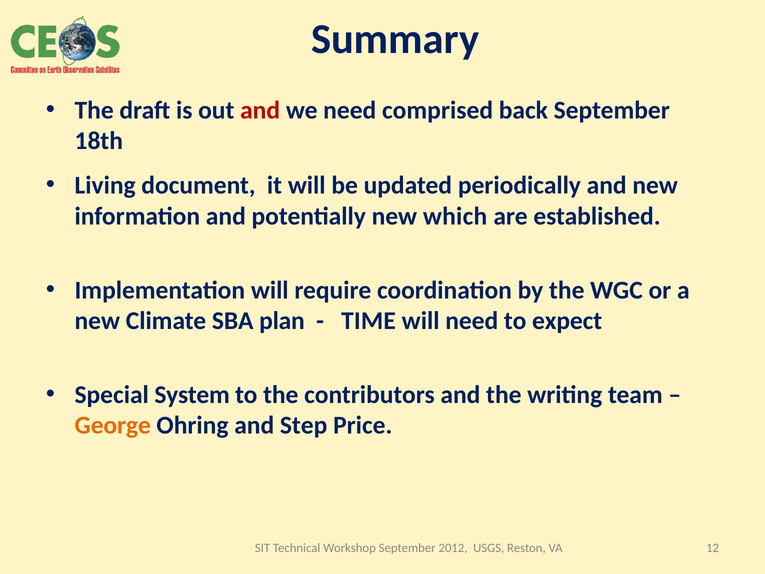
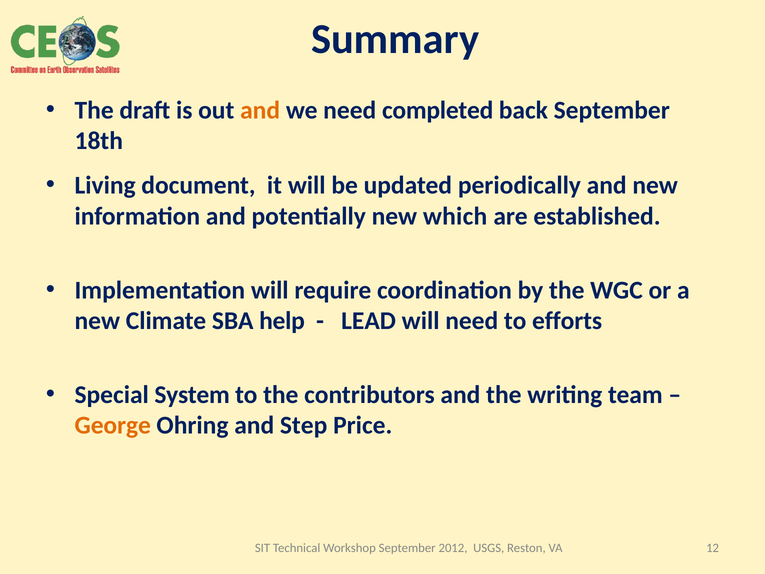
and at (260, 110) colour: red -> orange
comprised: comprised -> completed
plan: plan -> help
TIME: TIME -> LEAD
expect: expect -> efforts
